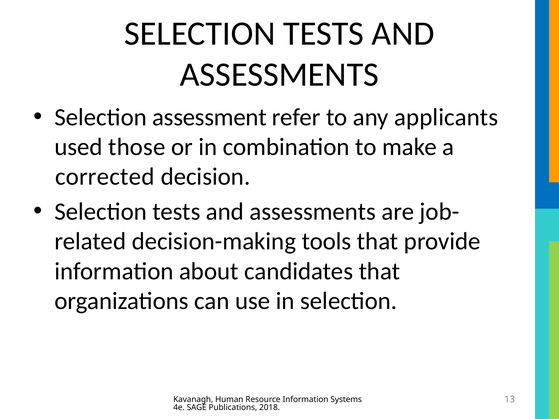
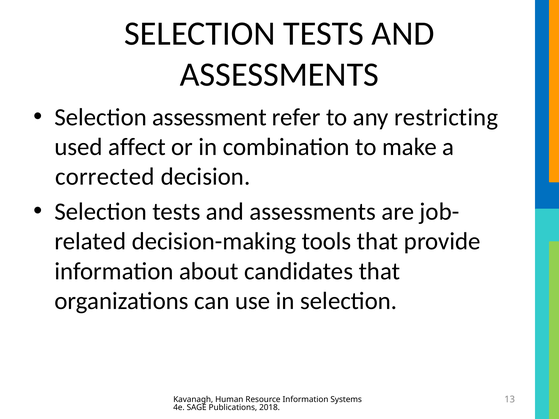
applicants: applicants -> restricting
those: those -> affect
